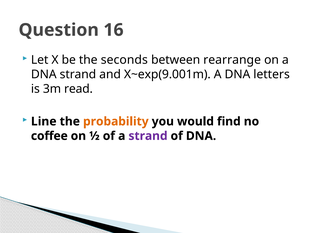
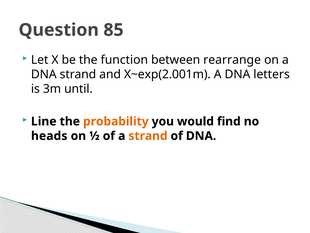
16: 16 -> 85
seconds: seconds -> function
X~exp(9.001m: X~exp(9.001m -> X~exp(2.001m
read: read -> until
coffee: coffee -> heads
strand at (148, 136) colour: purple -> orange
